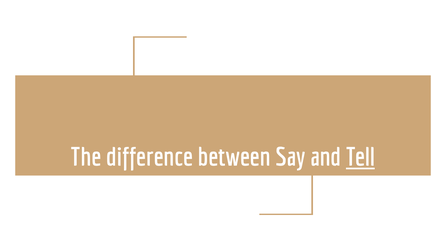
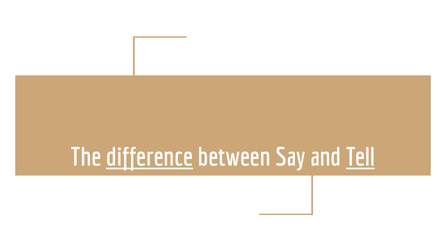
difference underline: none -> present
